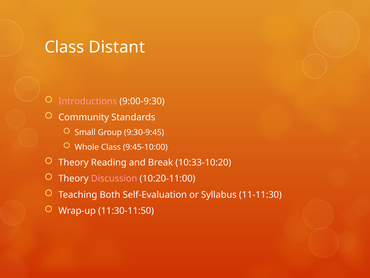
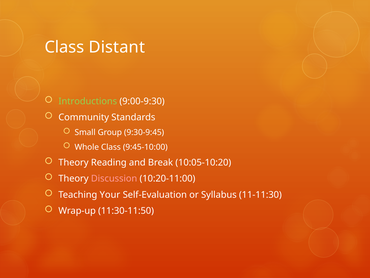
Introductions colour: pink -> light green
10:33-10:20: 10:33-10:20 -> 10:05-10:20
Both: Both -> Your
